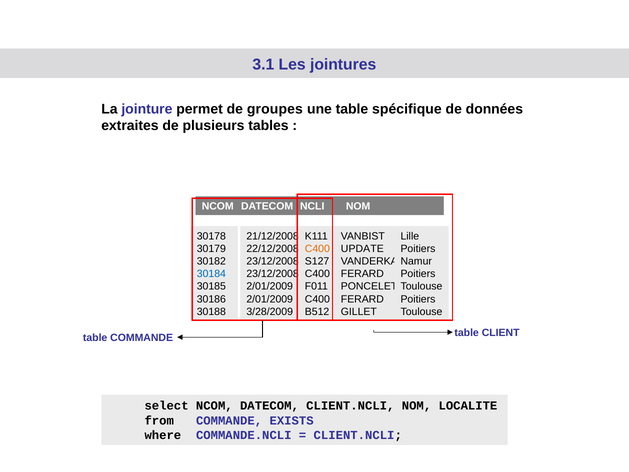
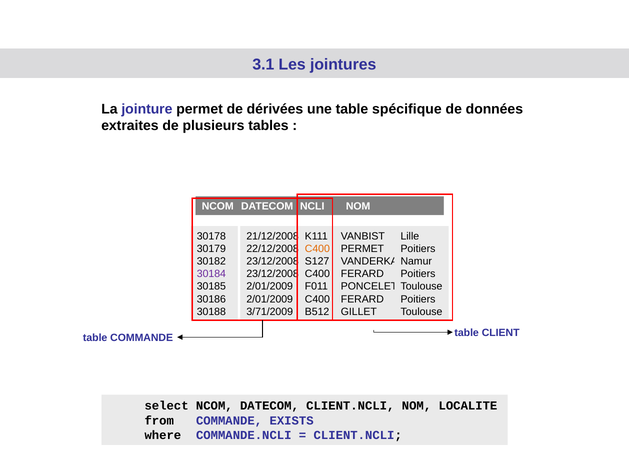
groupes: groupes -> dérivées
UPDATE at (362, 249): UPDATE -> PERMET
30184 colour: blue -> purple
3/28/2009: 3/28/2009 -> 3/71/2009
